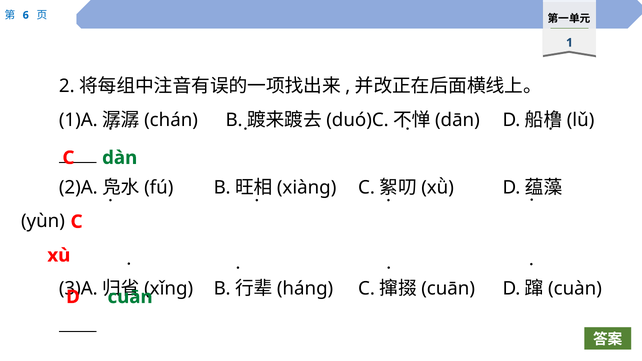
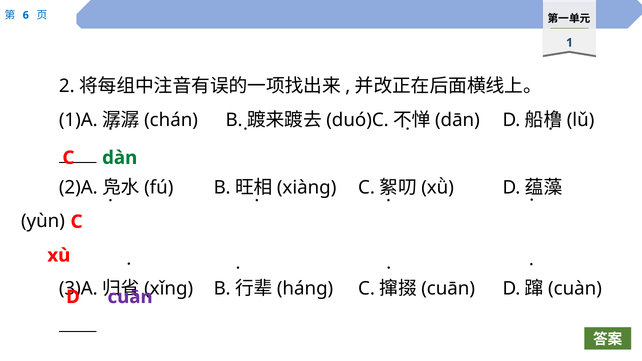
cuān at (130, 297) colour: green -> purple
